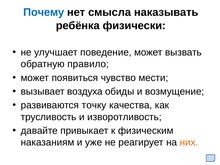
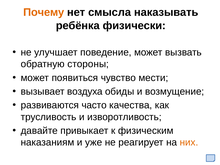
Почему colour: blue -> orange
правило: правило -> стороны
точку: точку -> часто
